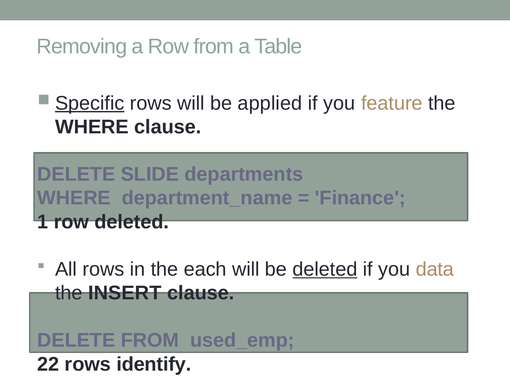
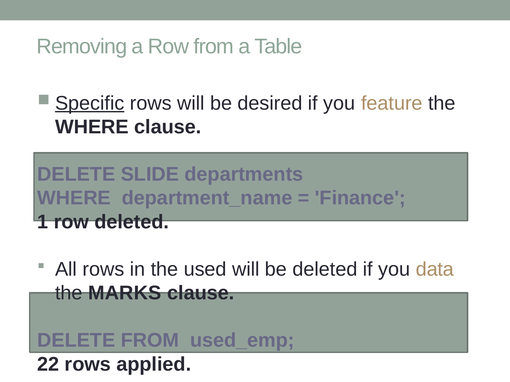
applied: applied -> desired
each: each -> used
deleted at (325, 270) underline: present -> none
INSERT: INSERT -> MARKS
identify: identify -> applied
